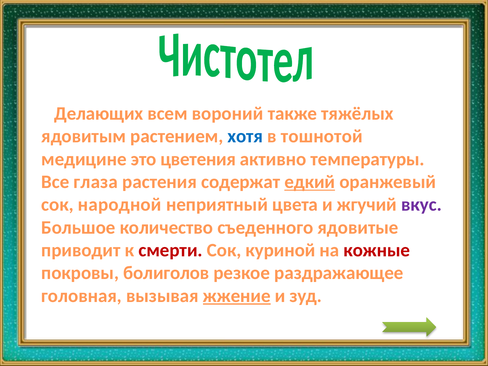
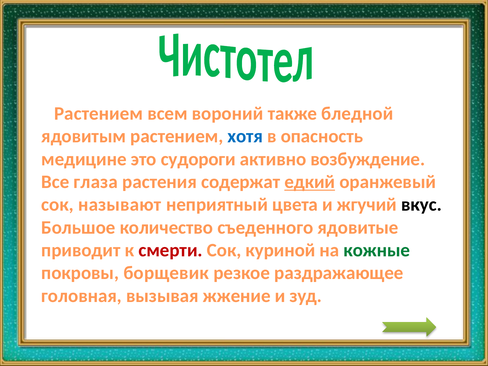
Делающих at (99, 114): Делающих -> Растением
тяжёлых: тяжёлых -> бледной
тошнотой: тошнотой -> опасность
цветения: цветения -> судороги
температуры: температуры -> возбуждение
народной: народной -> называют
вкус colour: purple -> black
кожные colour: red -> green
болиголов: болиголов -> борщевик
жжение underline: present -> none
